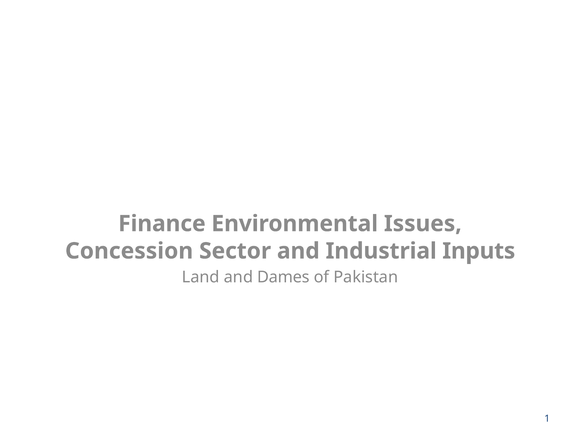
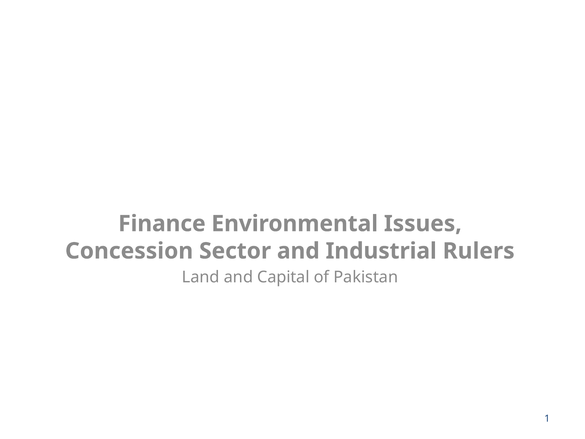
Inputs: Inputs -> Rulers
Dames: Dames -> Capital
